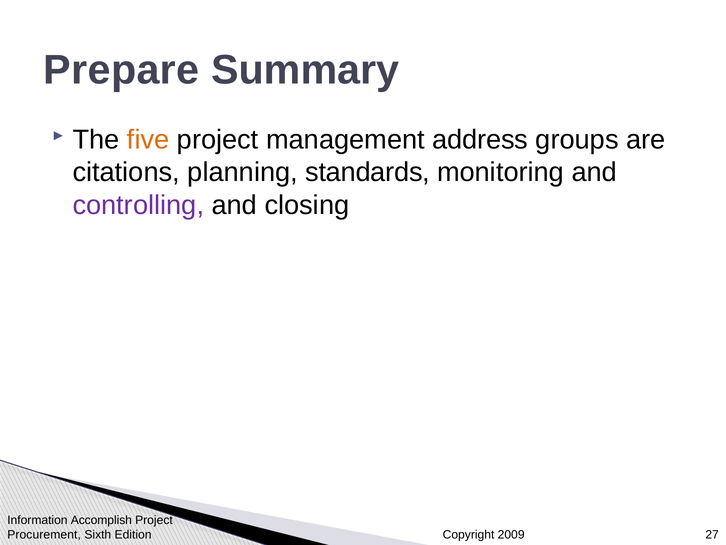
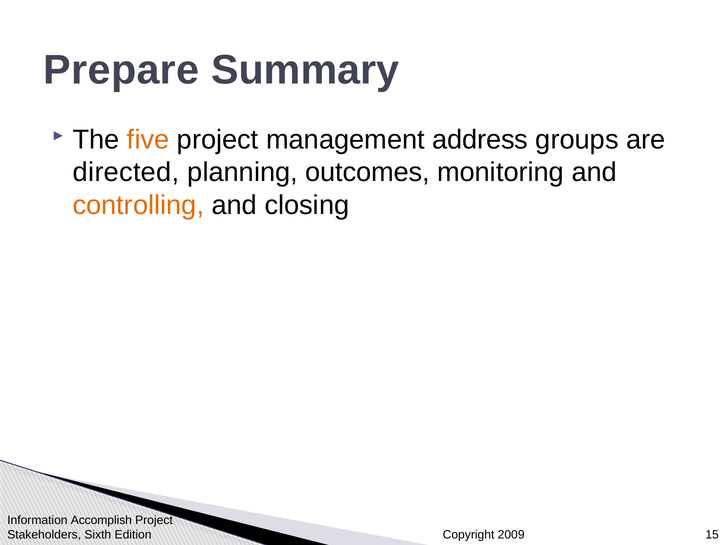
citations: citations -> directed
standards: standards -> outcomes
controlling colour: purple -> orange
Procurement: Procurement -> Stakeholders
27: 27 -> 15
